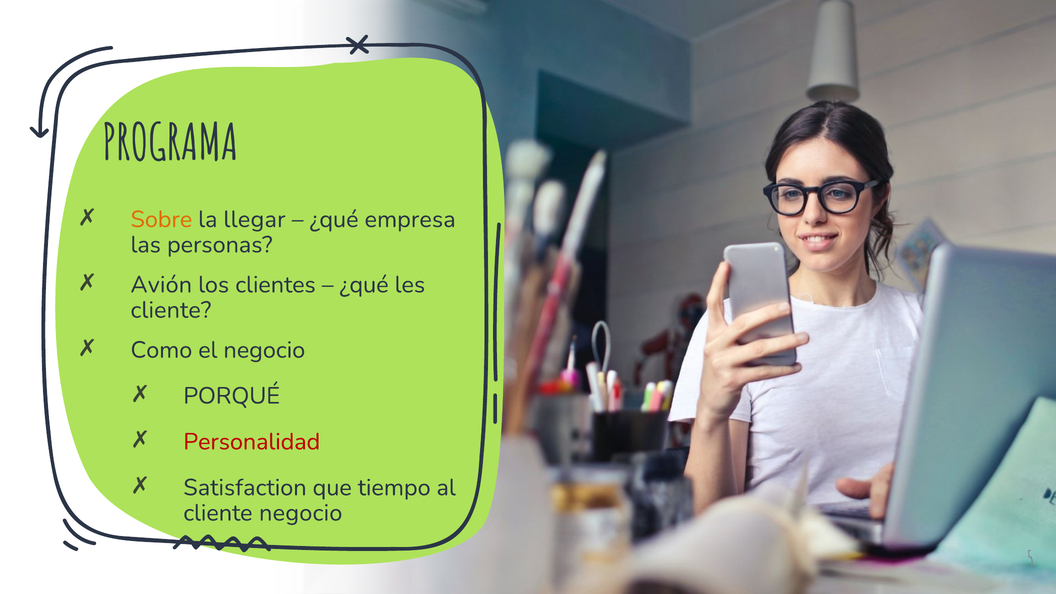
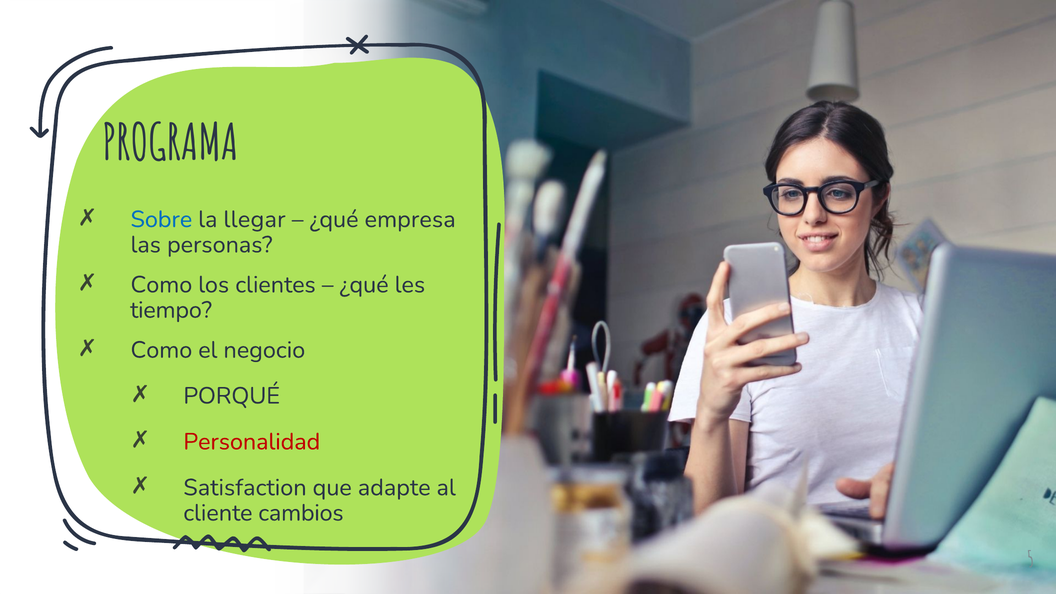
Sobre colour: orange -> blue
Avión at (161, 285): Avión -> Como
cliente at (171, 310): cliente -> tiempo
tiempo: tiempo -> adapte
cliente negocio: negocio -> cambios
